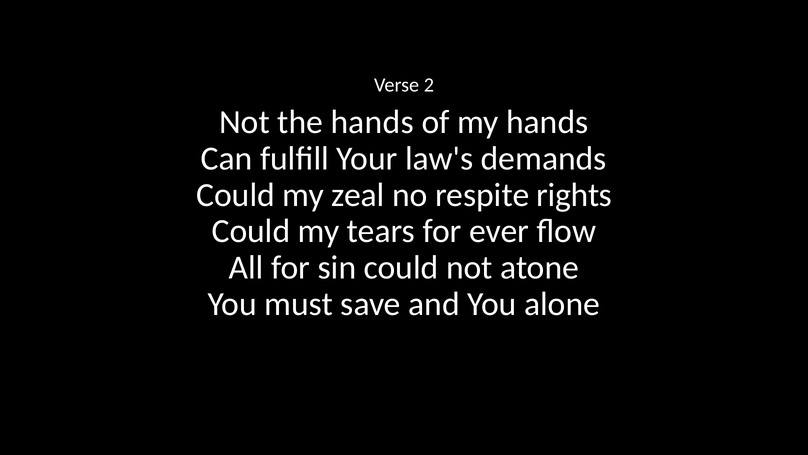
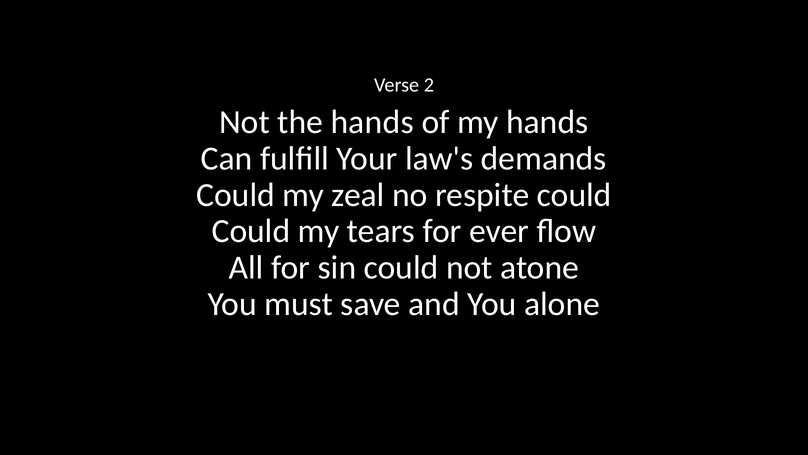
respite rights: rights -> could
